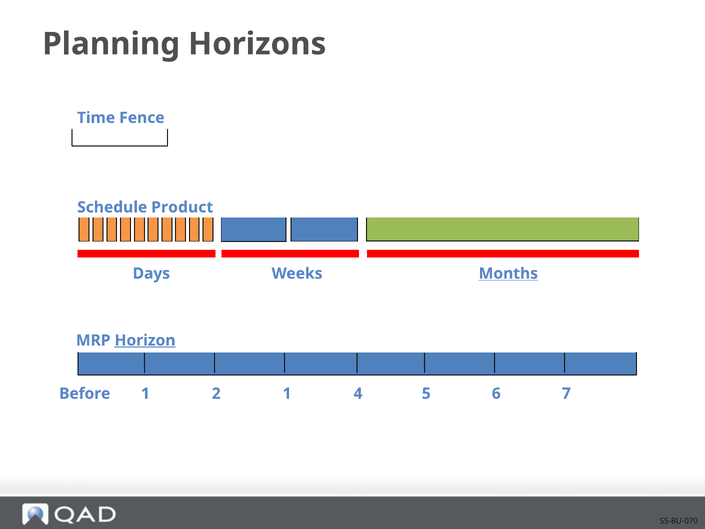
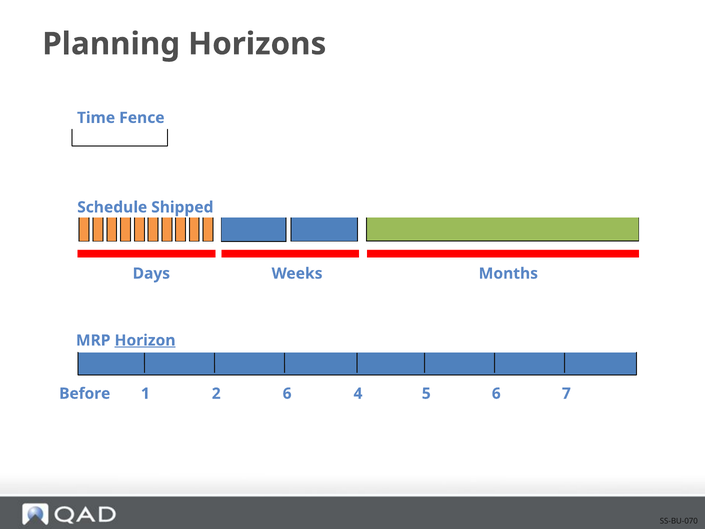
Product: Product -> Shipped
Months underline: present -> none
2 1: 1 -> 6
